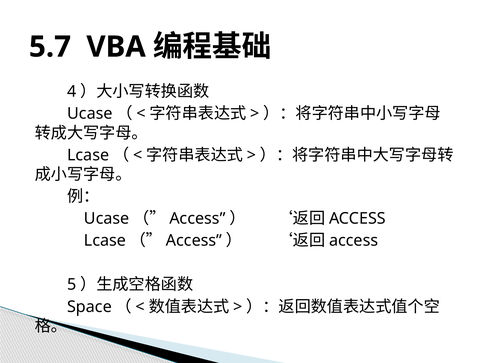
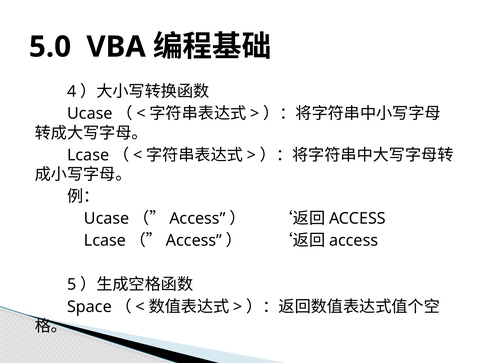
5.7: 5.7 -> 5.0
